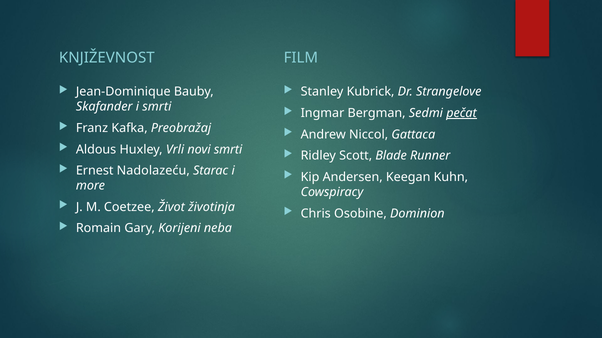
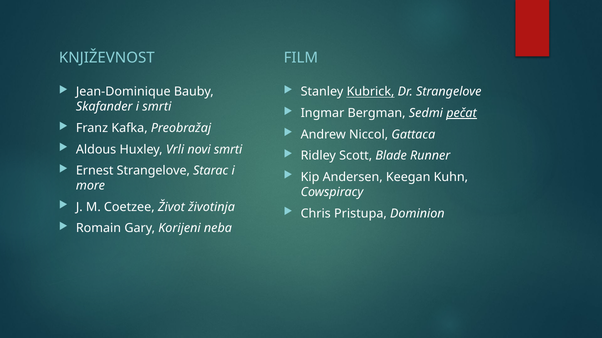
Kubrick underline: none -> present
Ernest Nadolazeću: Nadolazeću -> Strangelove
Osobine: Osobine -> Pristupa
